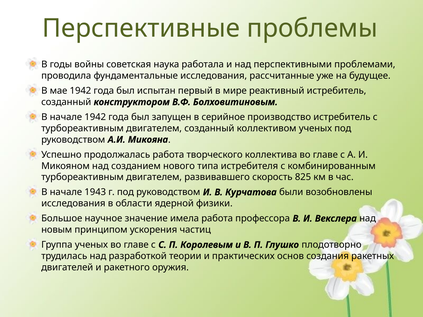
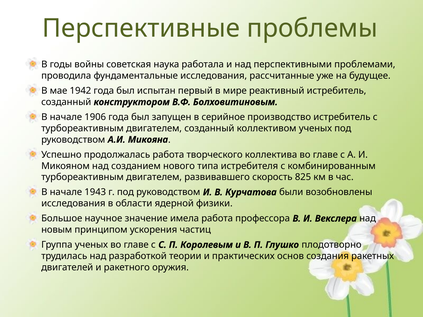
начале 1942: 1942 -> 1906
